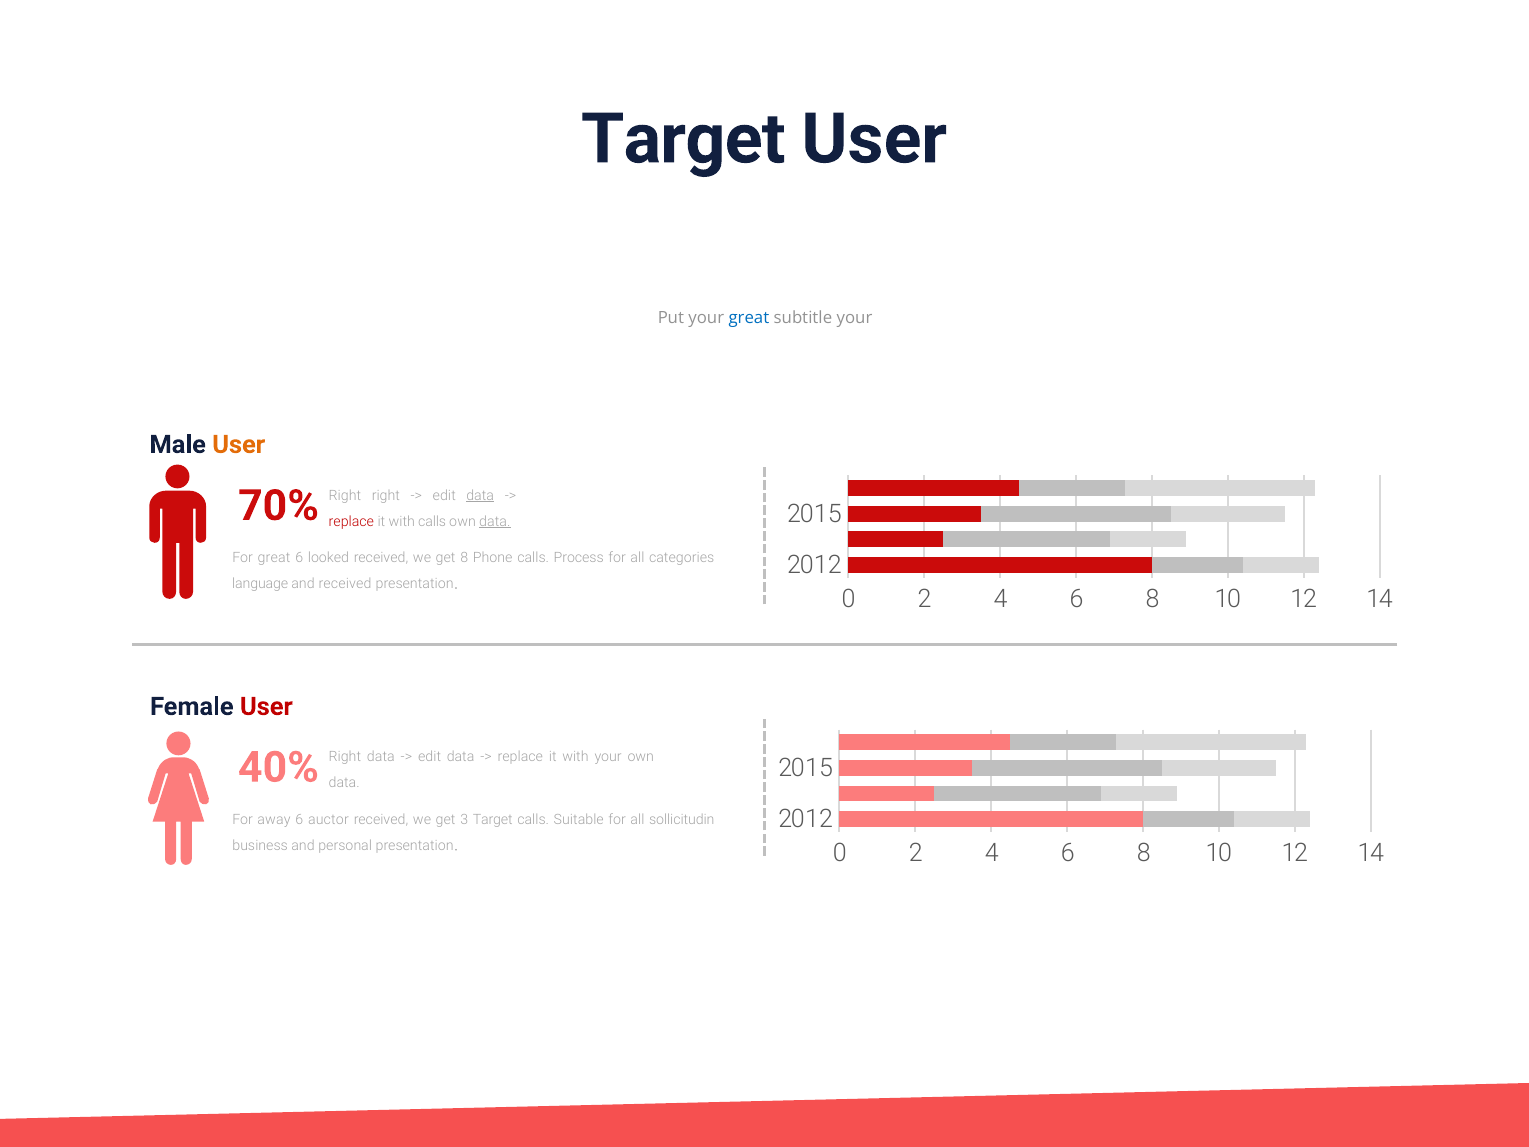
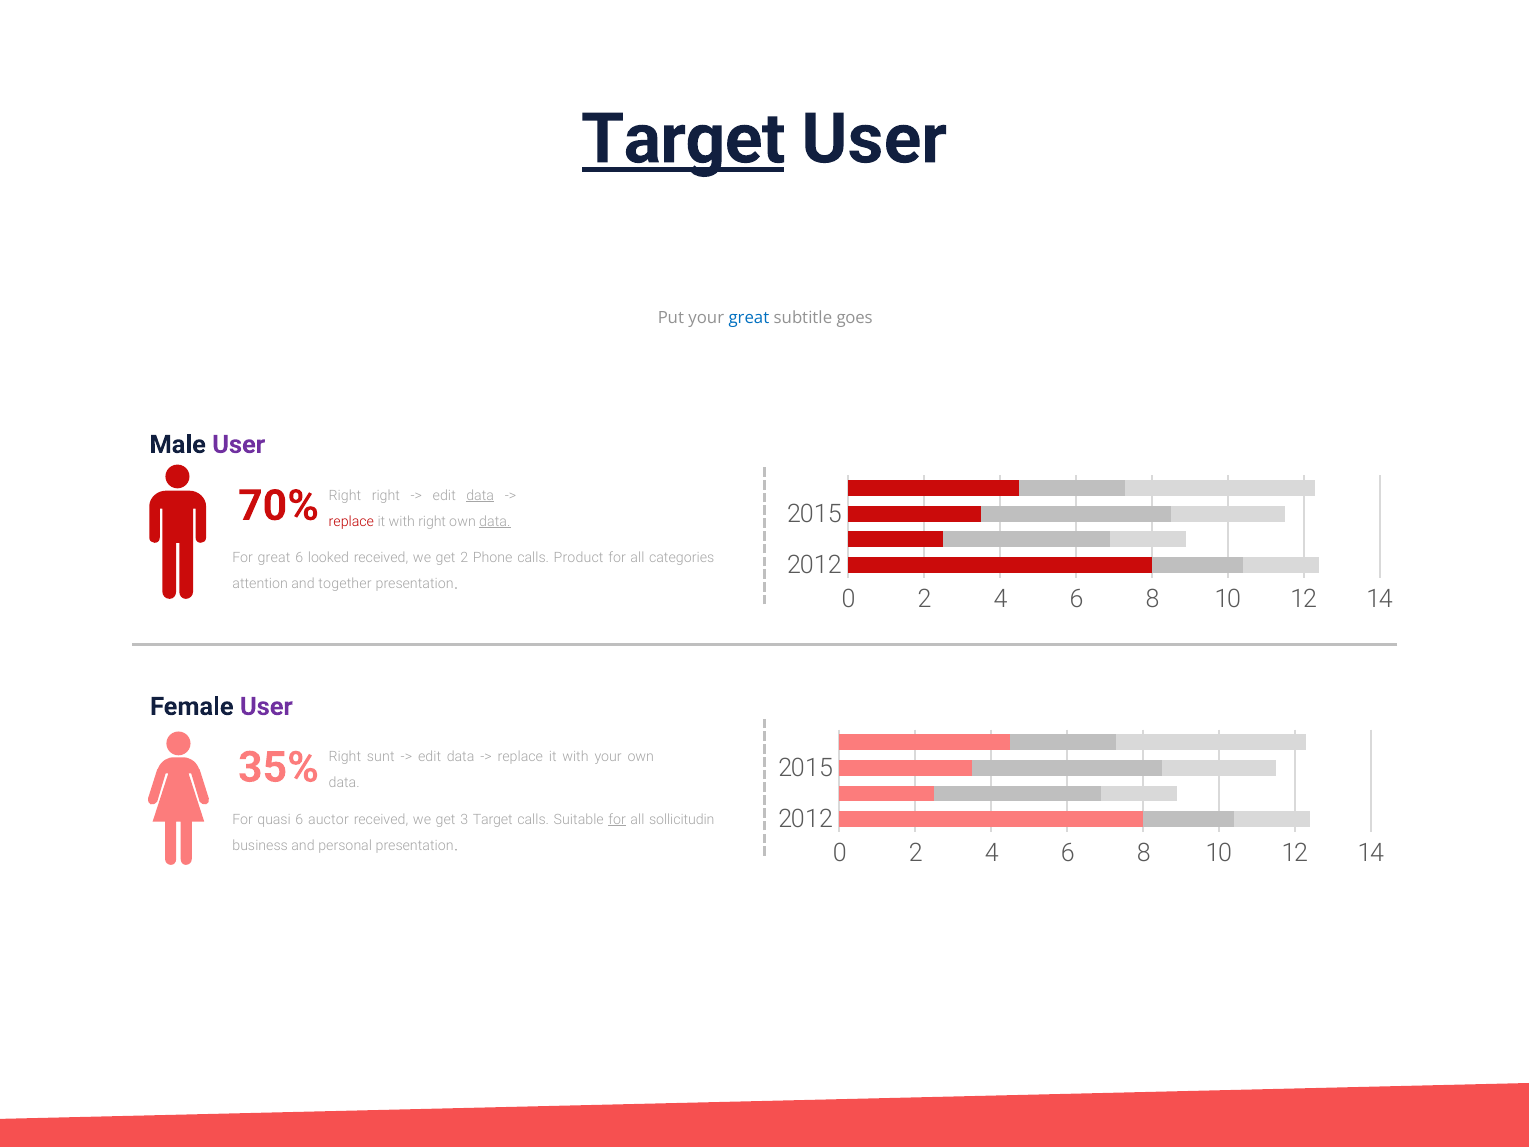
Target at (683, 139) underline: none -> present
subtitle your: your -> goes
User at (239, 444) colour: orange -> purple
with calls: calls -> right
get 8: 8 -> 2
Process: Process -> Product
language: language -> attention
and received: received -> together
User at (266, 706) colour: red -> purple
40%: 40% -> 35%
Right data: data -> sunt
away: away -> quasi
for at (617, 820) underline: none -> present
